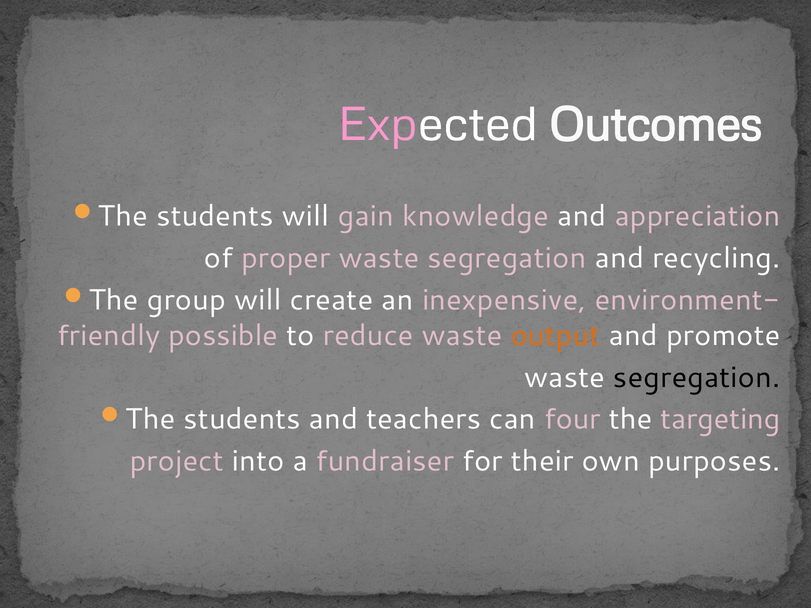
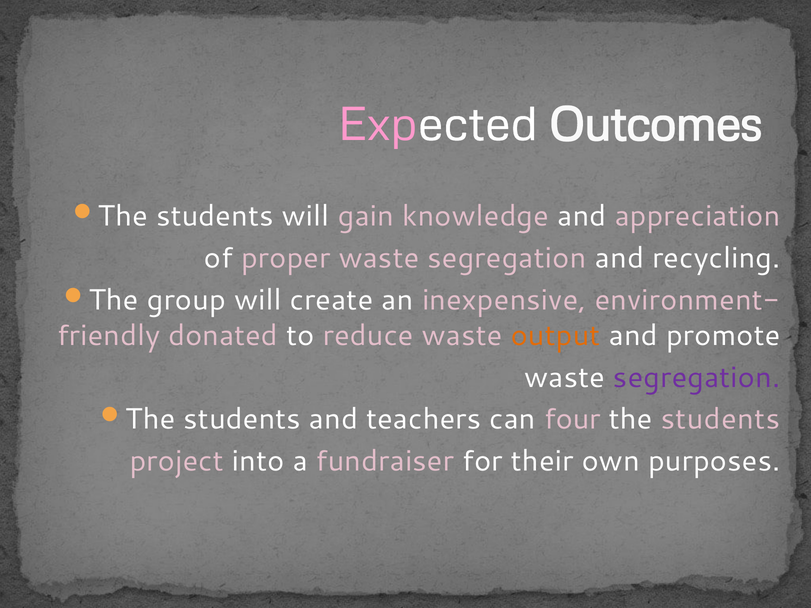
possible: possible -> donated
segregation at (697, 378) colour: black -> purple
the targeting: targeting -> students
